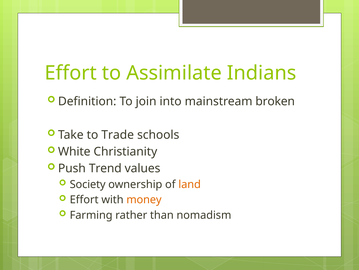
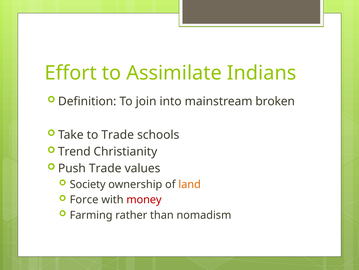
White: White -> Trend
Push Trend: Trend -> Trade
Effort at (84, 199): Effort -> Force
money colour: orange -> red
